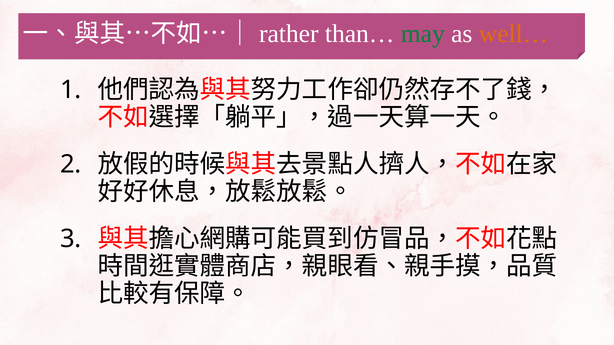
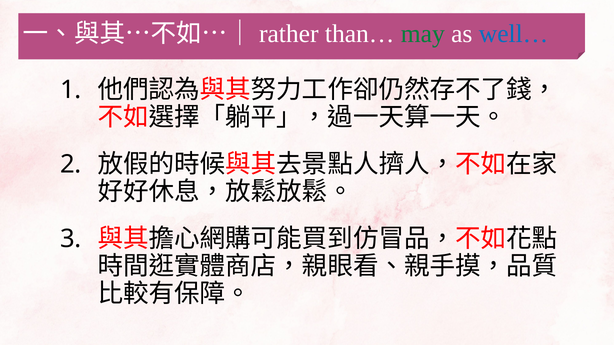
well… colour: orange -> blue
